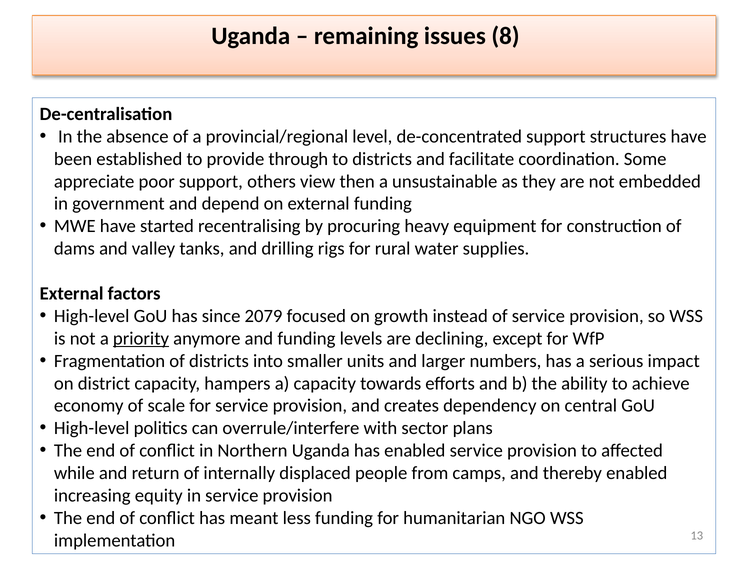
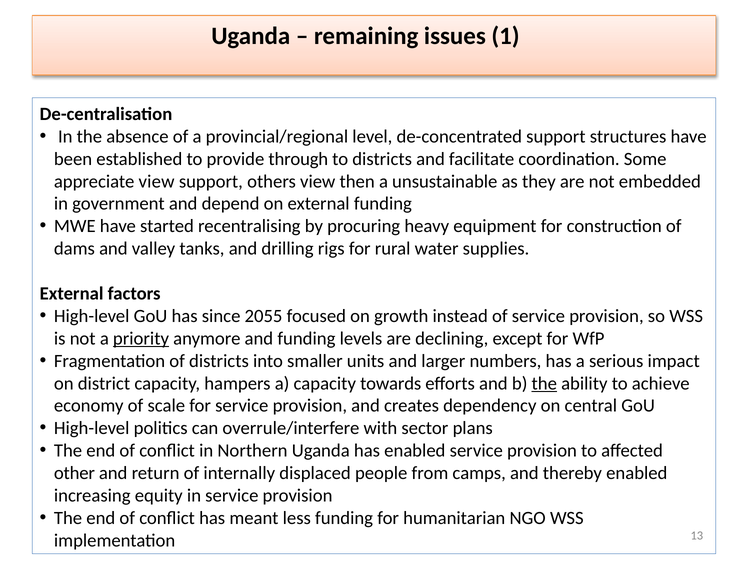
8: 8 -> 1
appreciate poor: poor -> view
2079: 2079 -> 2055
the at (544, 383) underline: none -> present
while: while -> other
